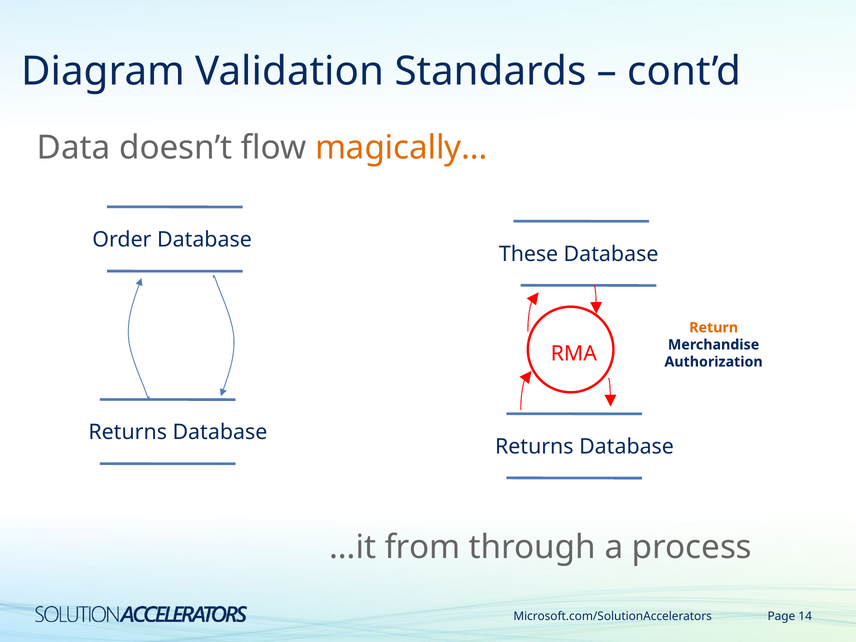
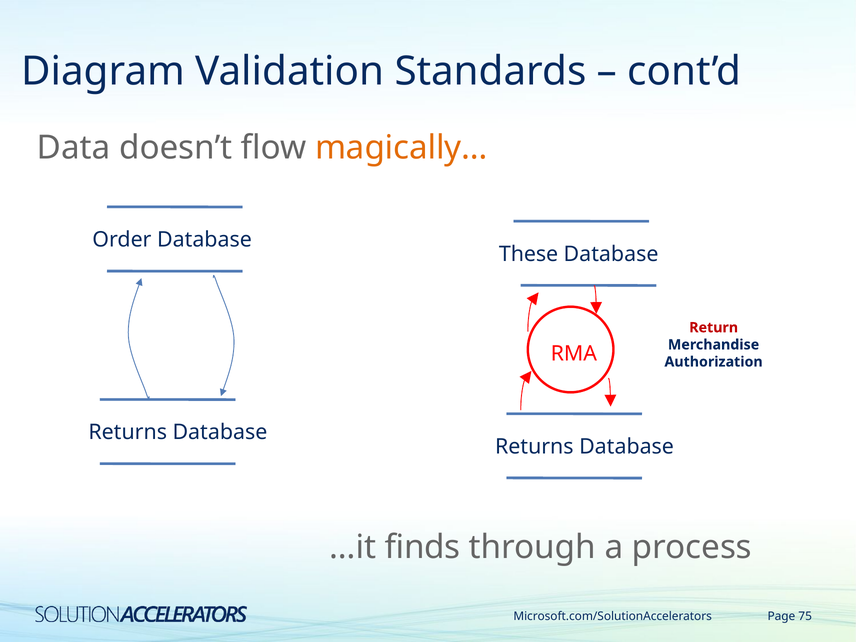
Return colour: orange -> red
from: from -> finds
14: 14 -> 75
